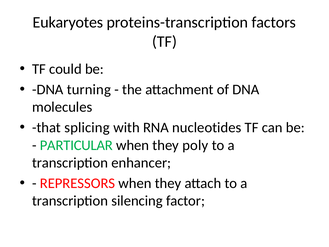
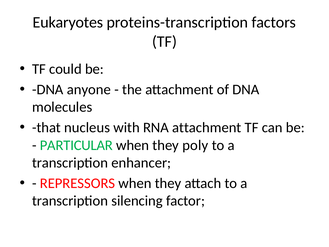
turning: turning -> anyone
splicing: splicing -> nucleus
RNA nucleotides: nucleotides -> attachment
